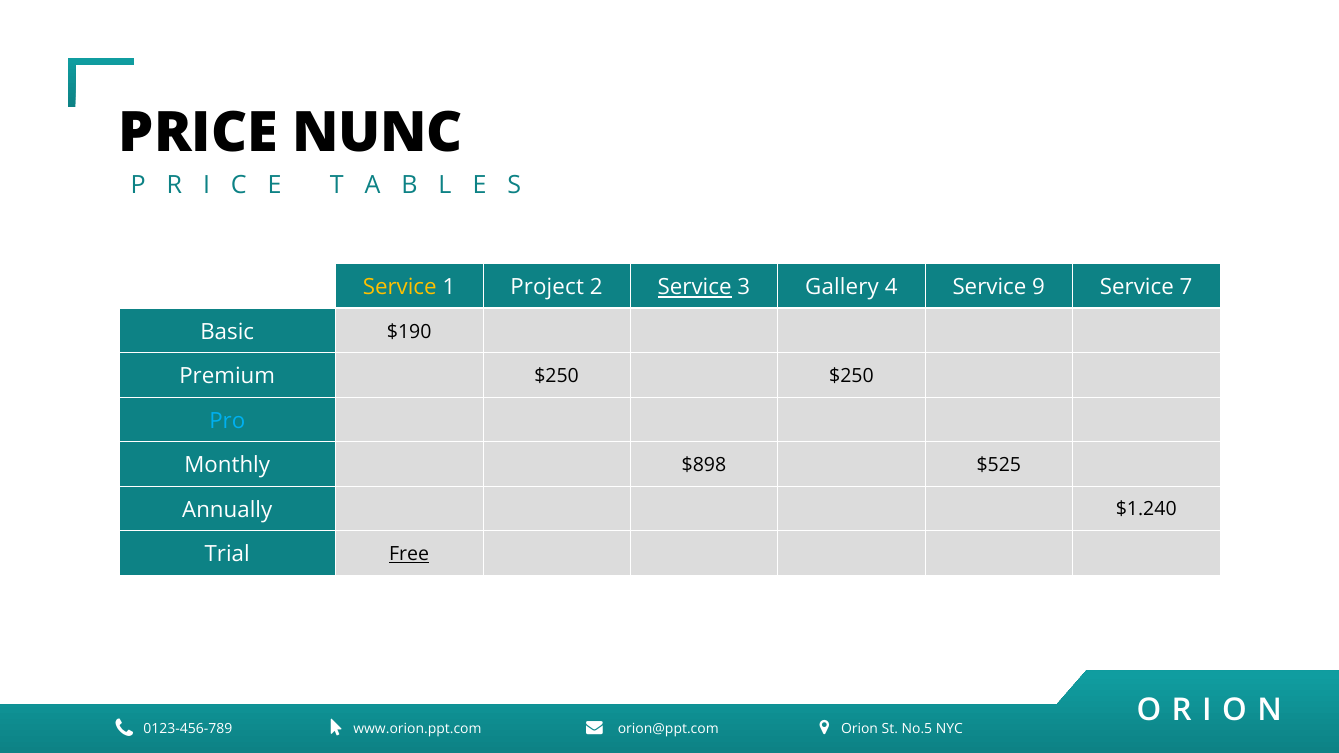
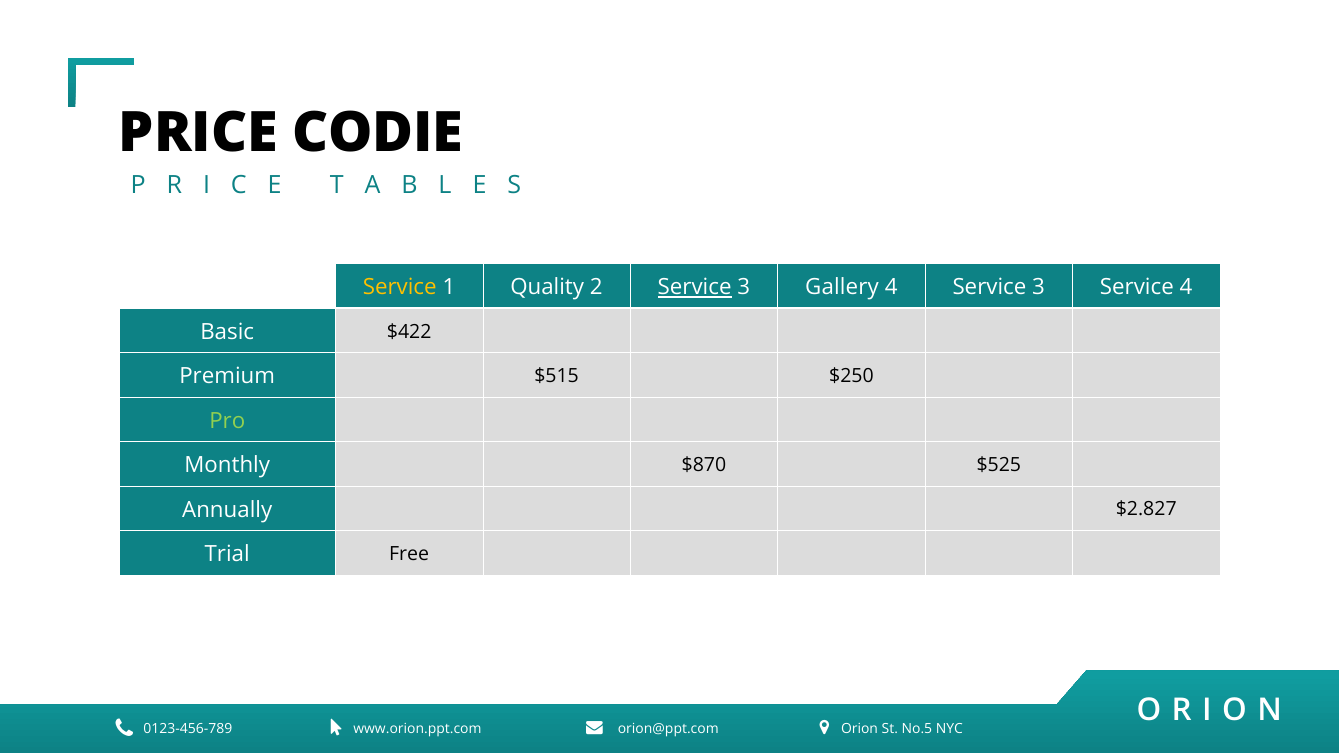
NUNC: NUNC -> CODIE
Project: Project -> Quality
4 Service 9: 9 -> 3
Service 7: 7 -> 4
$190: $190 -> $422
Premium $250: $250 -> $515
Pro colour: light blue -> light green
$898: $898 -> $870
$1.240: $1.240 -> $2.827
Free underline: present -> none
